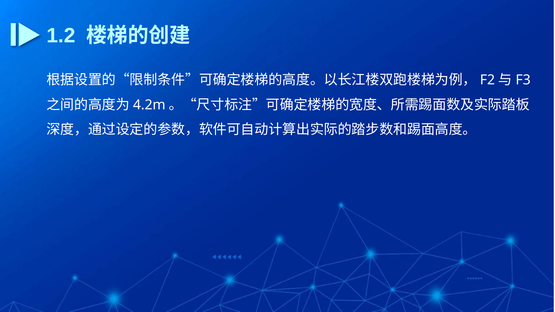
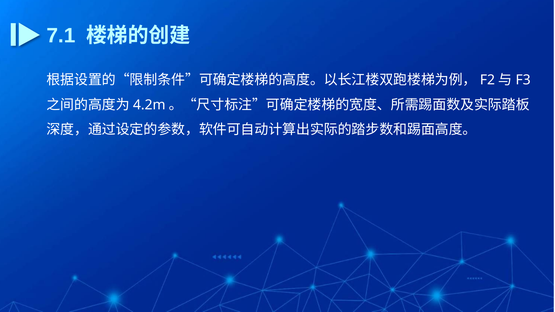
1.2: 1.2 -> 7.1
